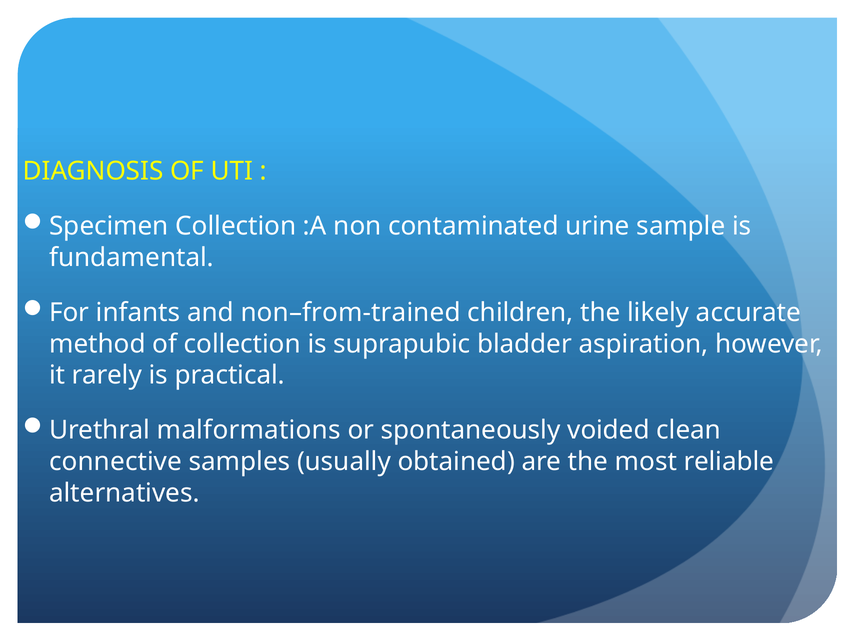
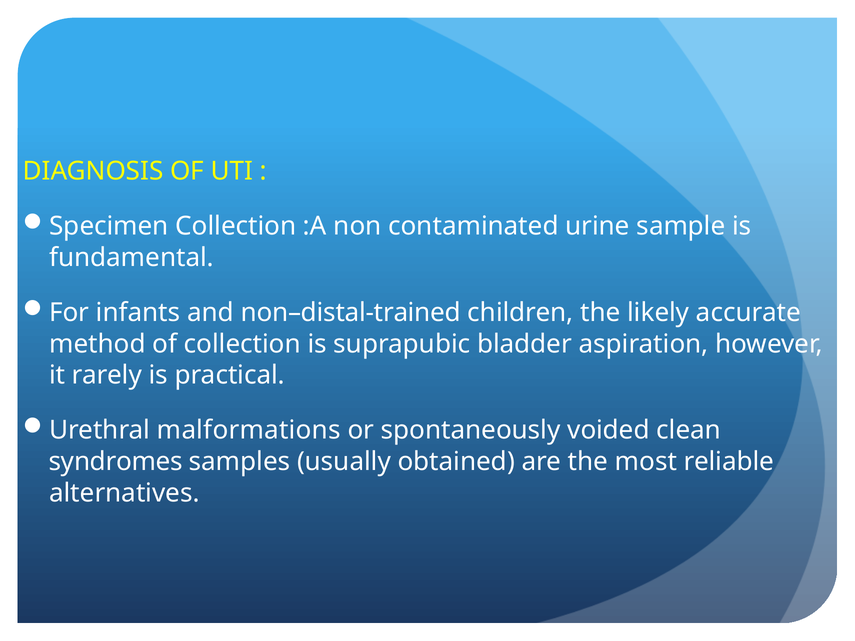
non–from-trained: non–from-trained -> non–distal-trained
connective: connective -> syndromes
